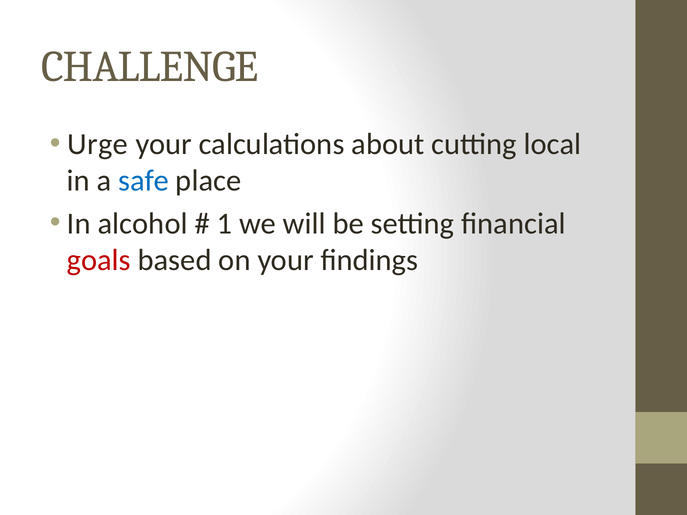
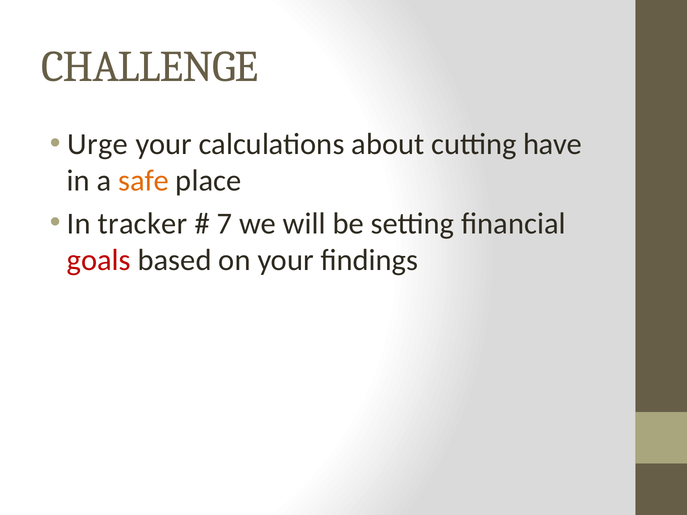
local: local -> have
safe colour: blue -> orange
alcohol: alcohol -> tracker
1: 1 -> 7
